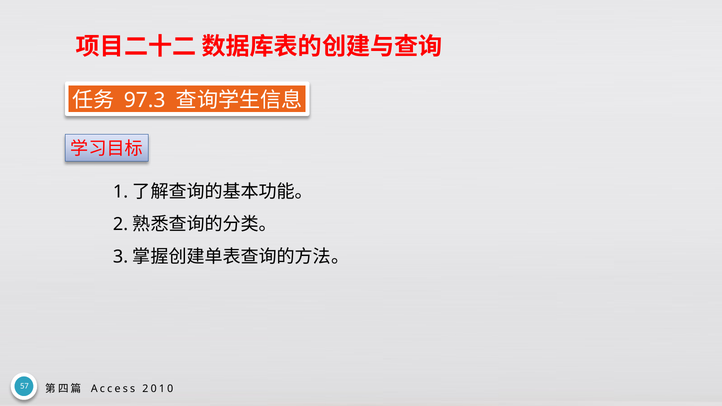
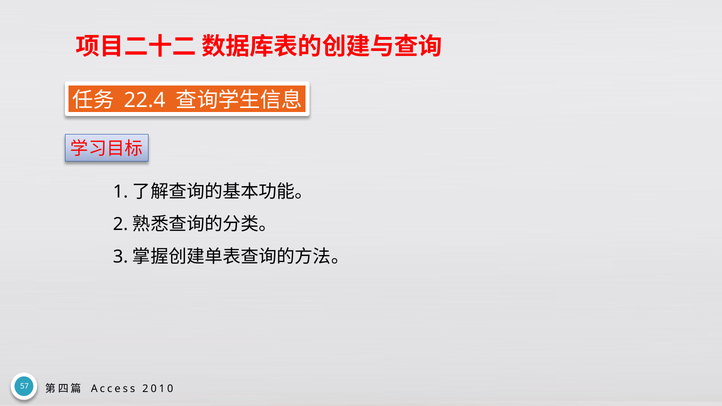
97.3: 97.3 -> 22.4
